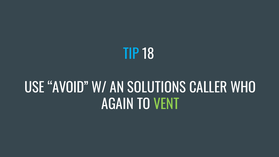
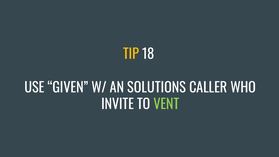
TIP colour: light blue -> yellow
AVOID: AVOID -> GIVEN
AGAIN: AGAIN -> INVITE
